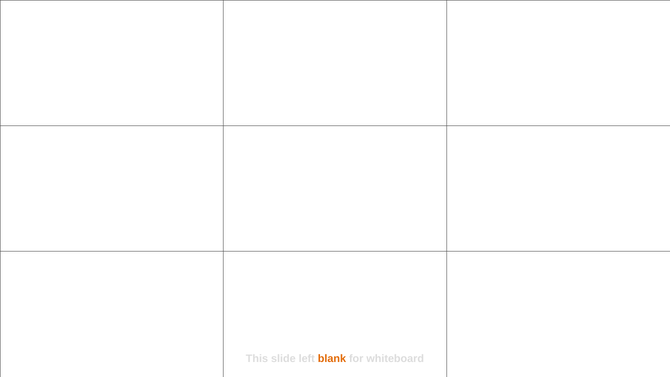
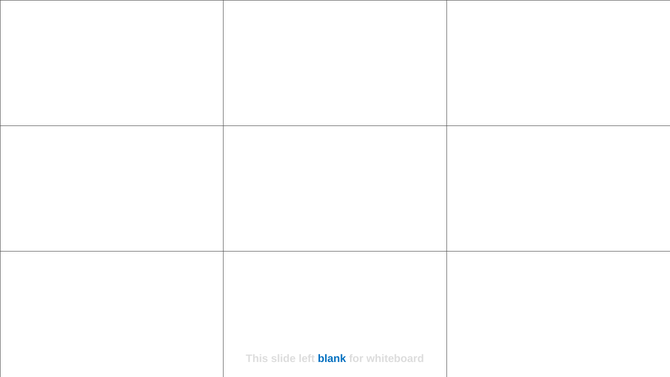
blank colour: orange -> blue
